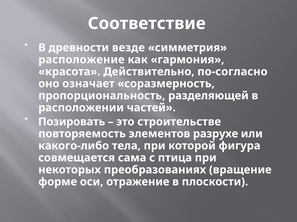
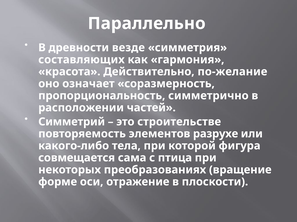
Соответствие: Соответствие -> Параллельно
расположение: расположение -> составляющих
по-согласно: по-согласно -> по-желание
разделяющей: разделяющей -> симметрично
Позировать: Позировать -> Симметрий
